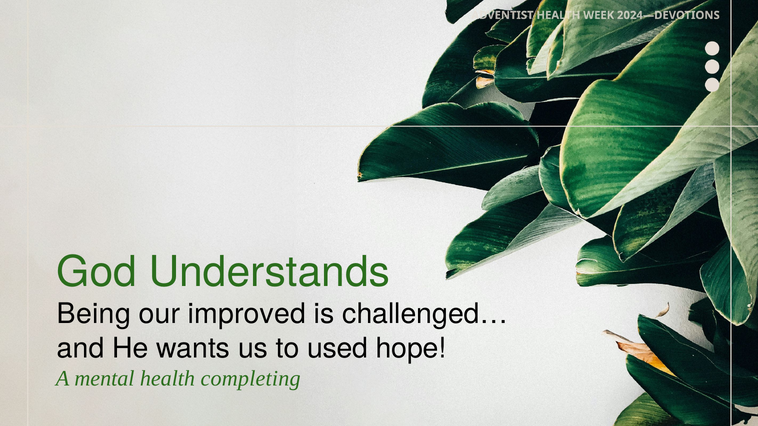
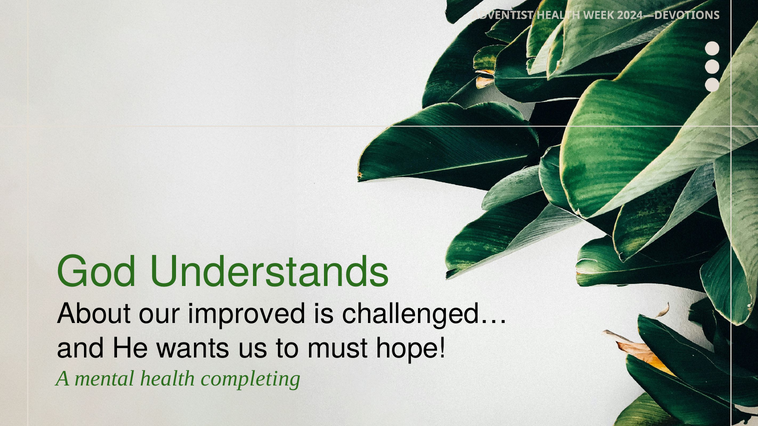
Being: Being -> About
used: used -> must
